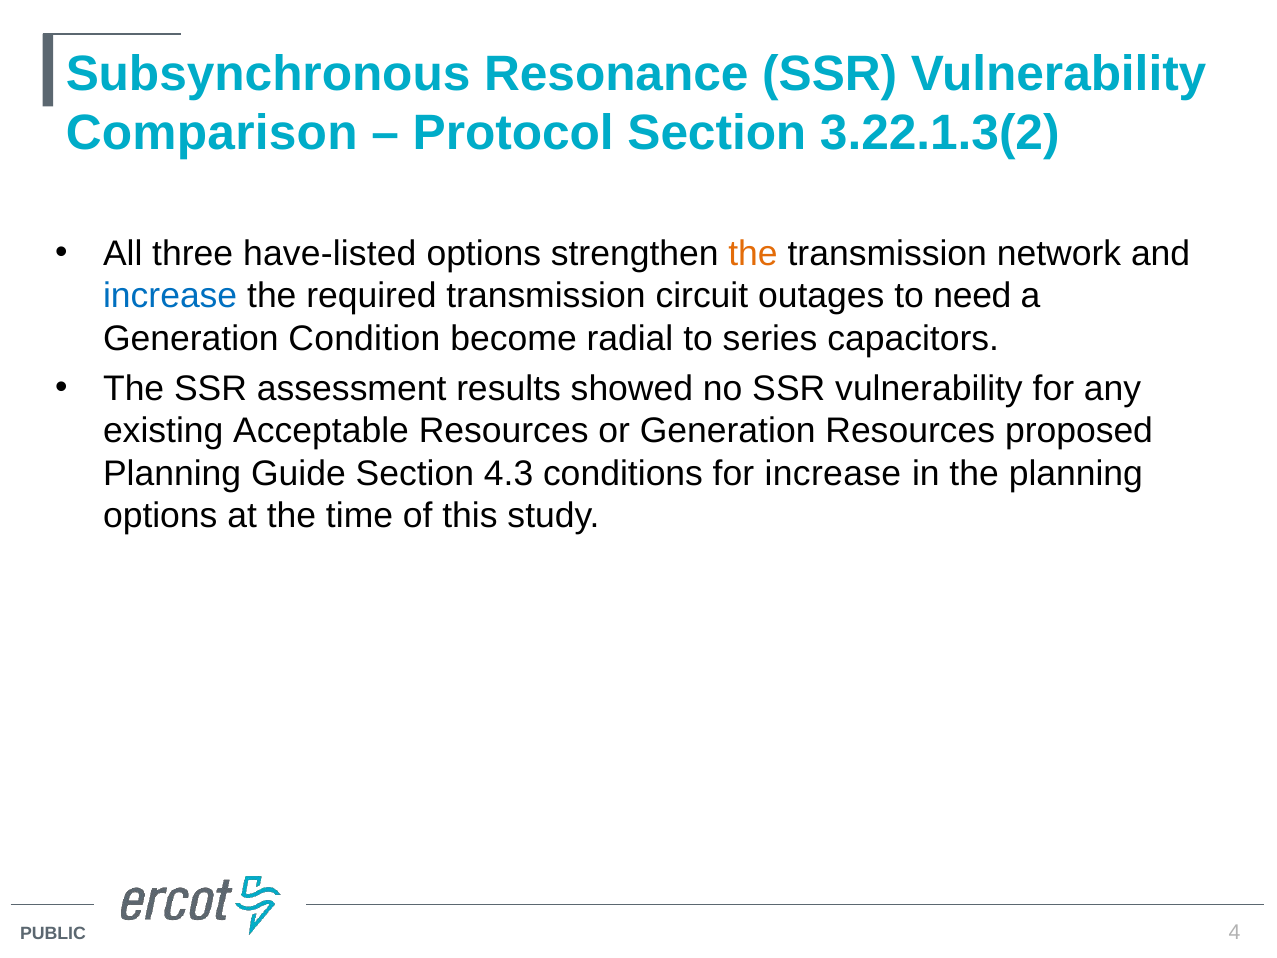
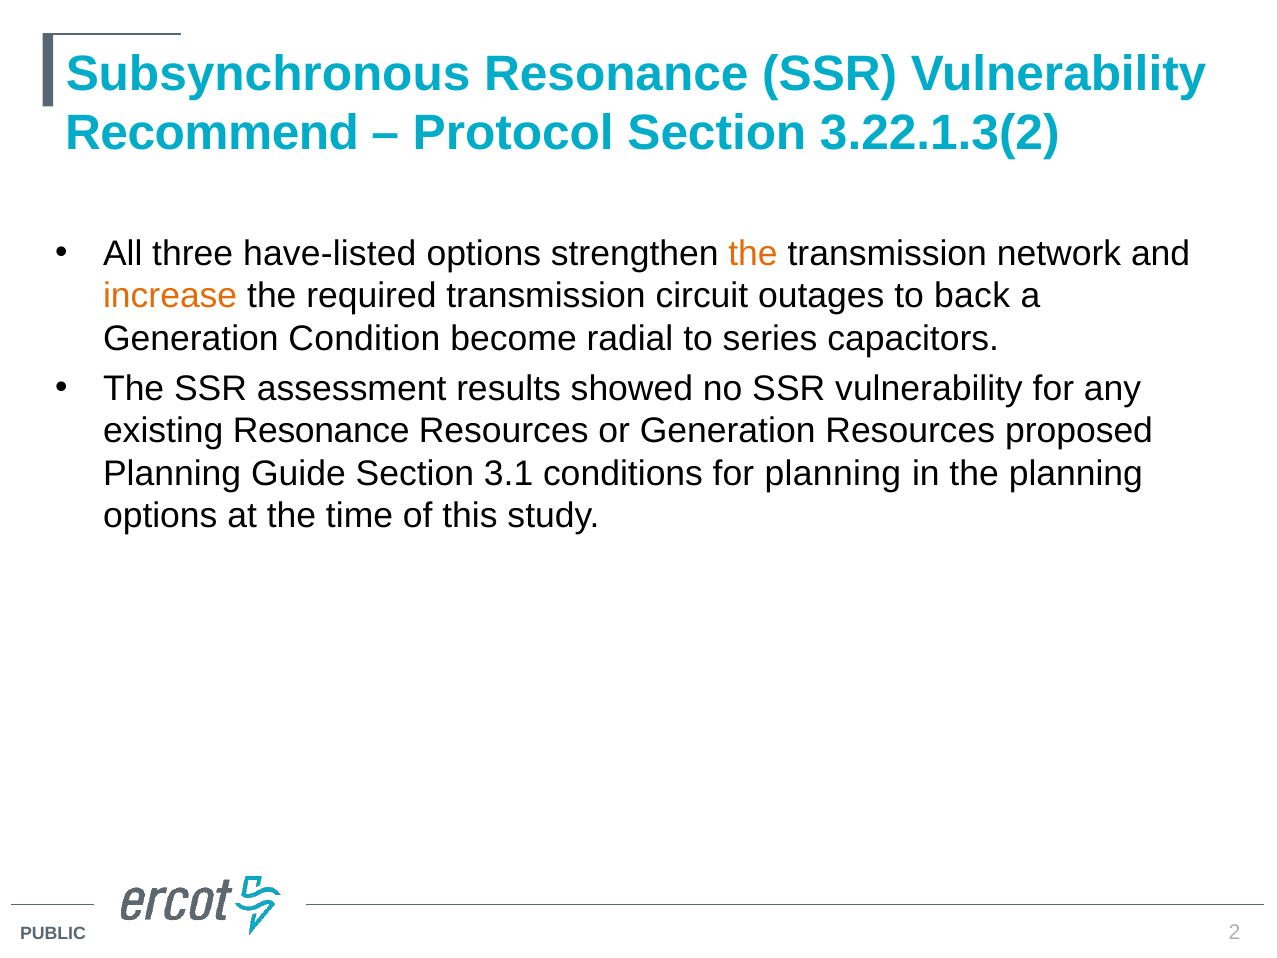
Comparison: Comparison -> Recommend
increase at (170, 296) colour: blue -> orange
need: need -> back
existing Acceptable: Acceptable -> Resonance
4.3: 4.3 -> 3.1
for increase: increase -> planning
4: 4 -> 2
